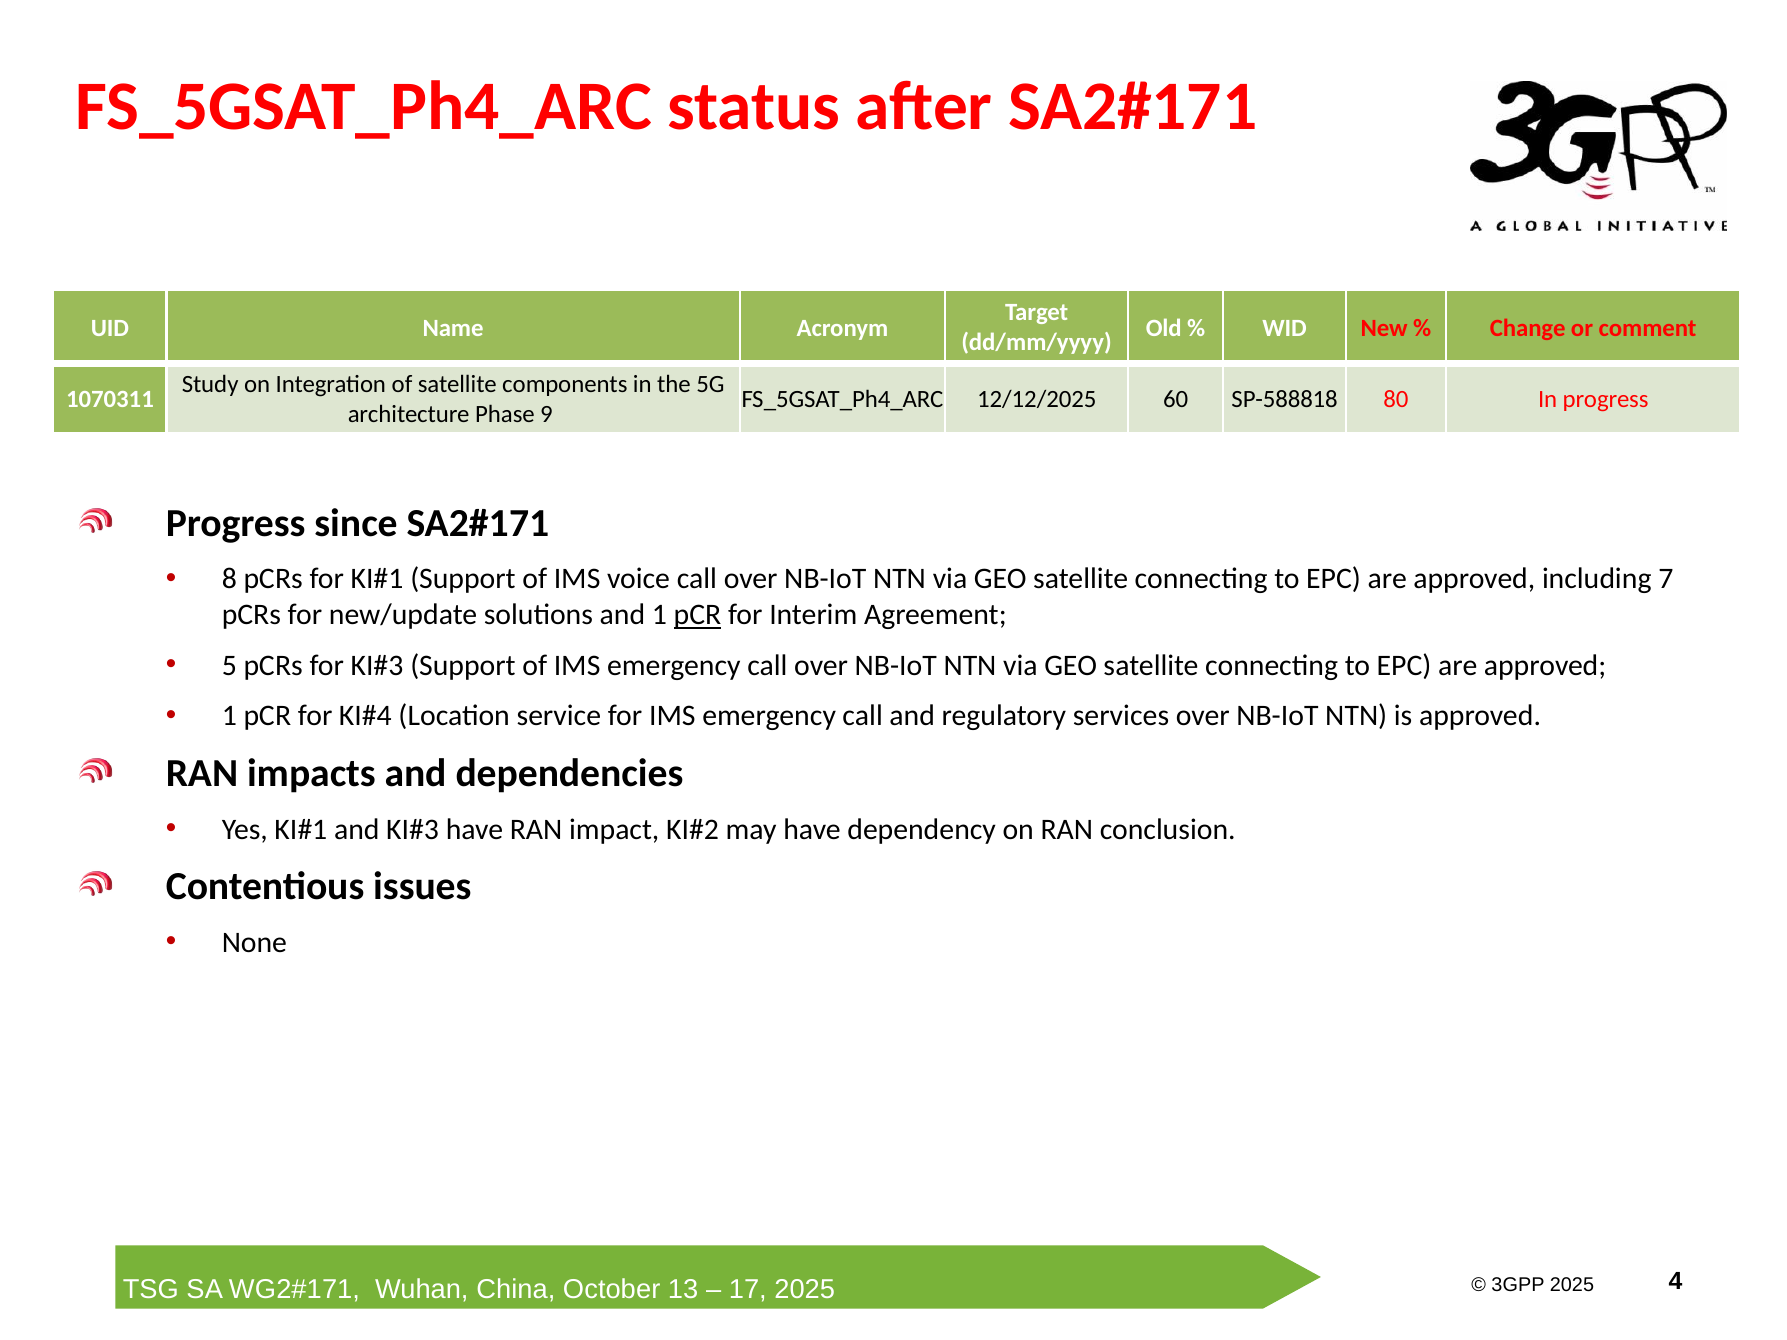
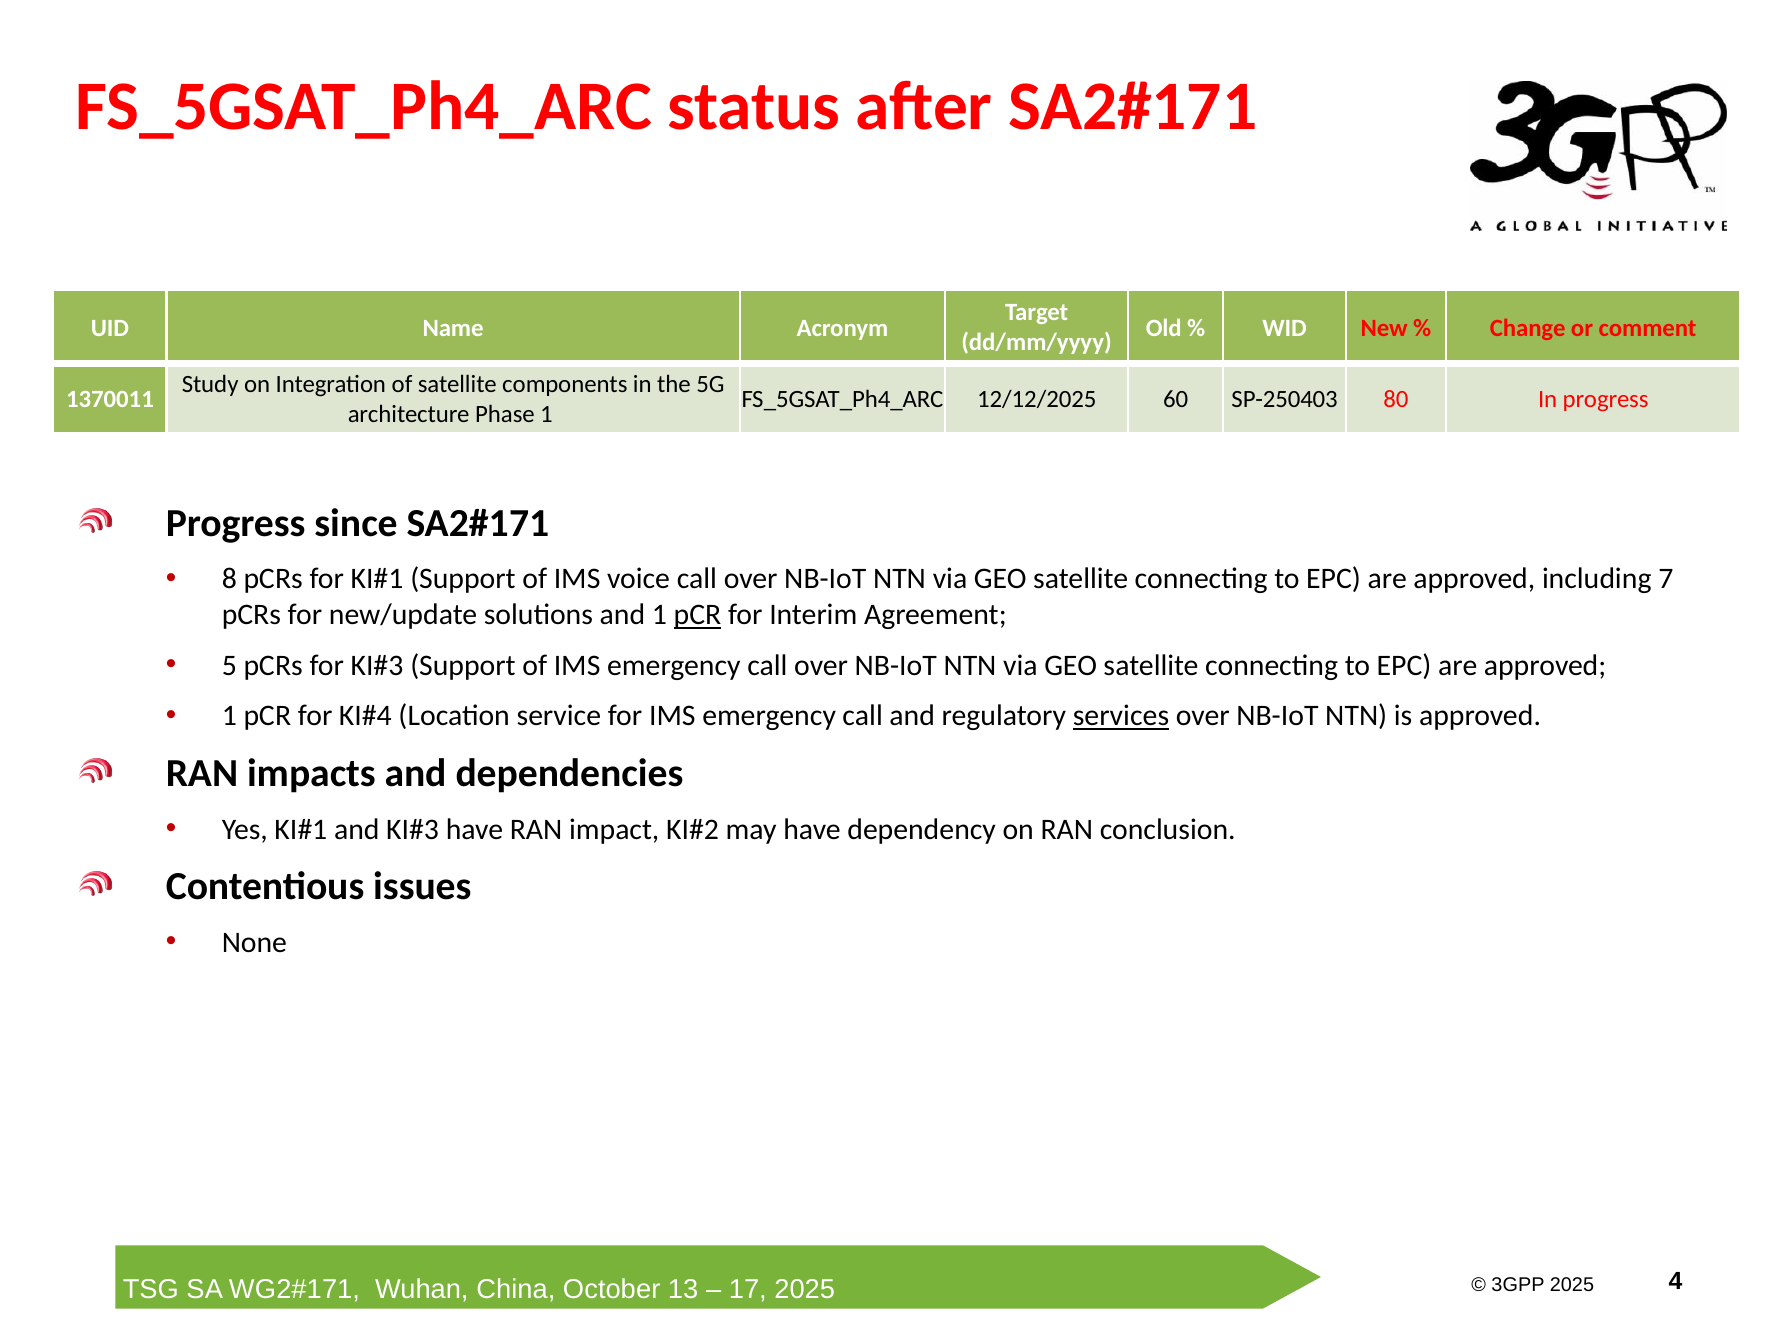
1070311: 1070311 -> 1370011
SP-588818: SP-588818 -> SP-250403
Phase 9: 9 -> 1
services underline: none -> present
